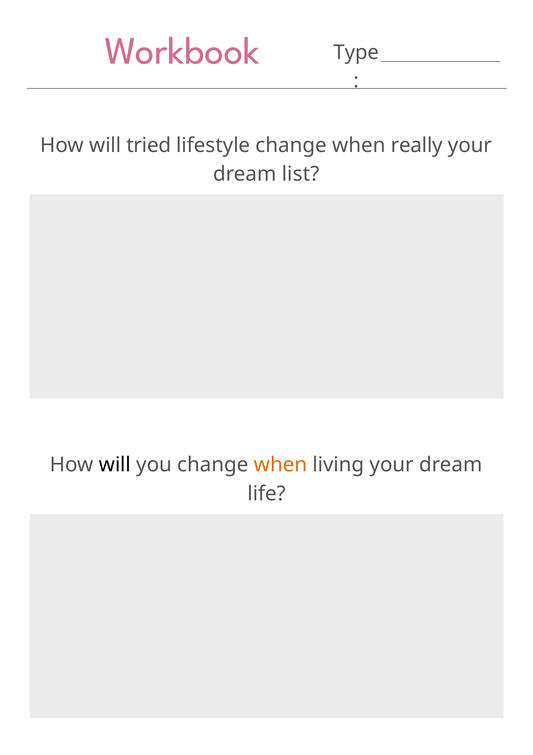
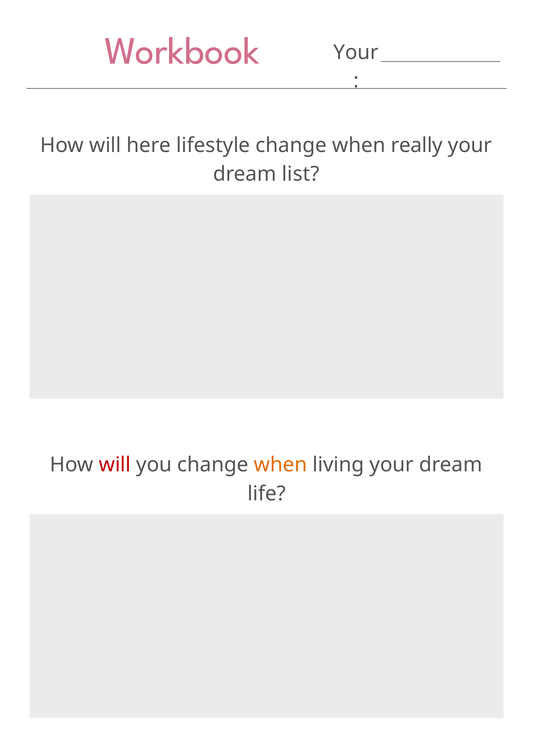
Type at (356, 52): Type -> Your
tried: tried -> here
will at (115, 464) colour: black -> red
